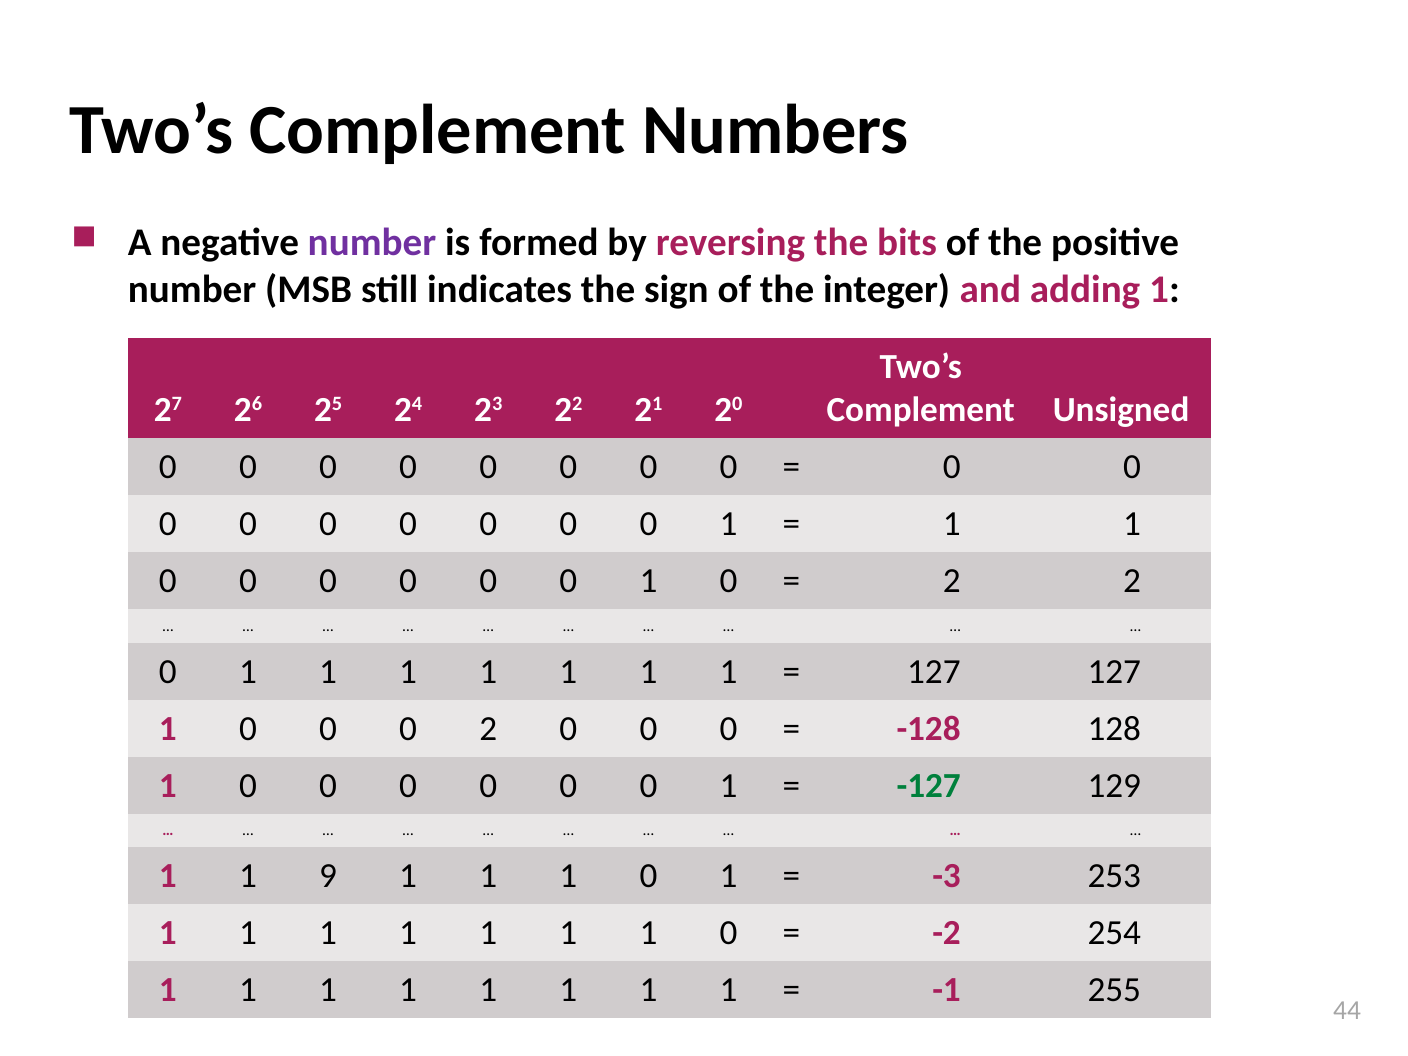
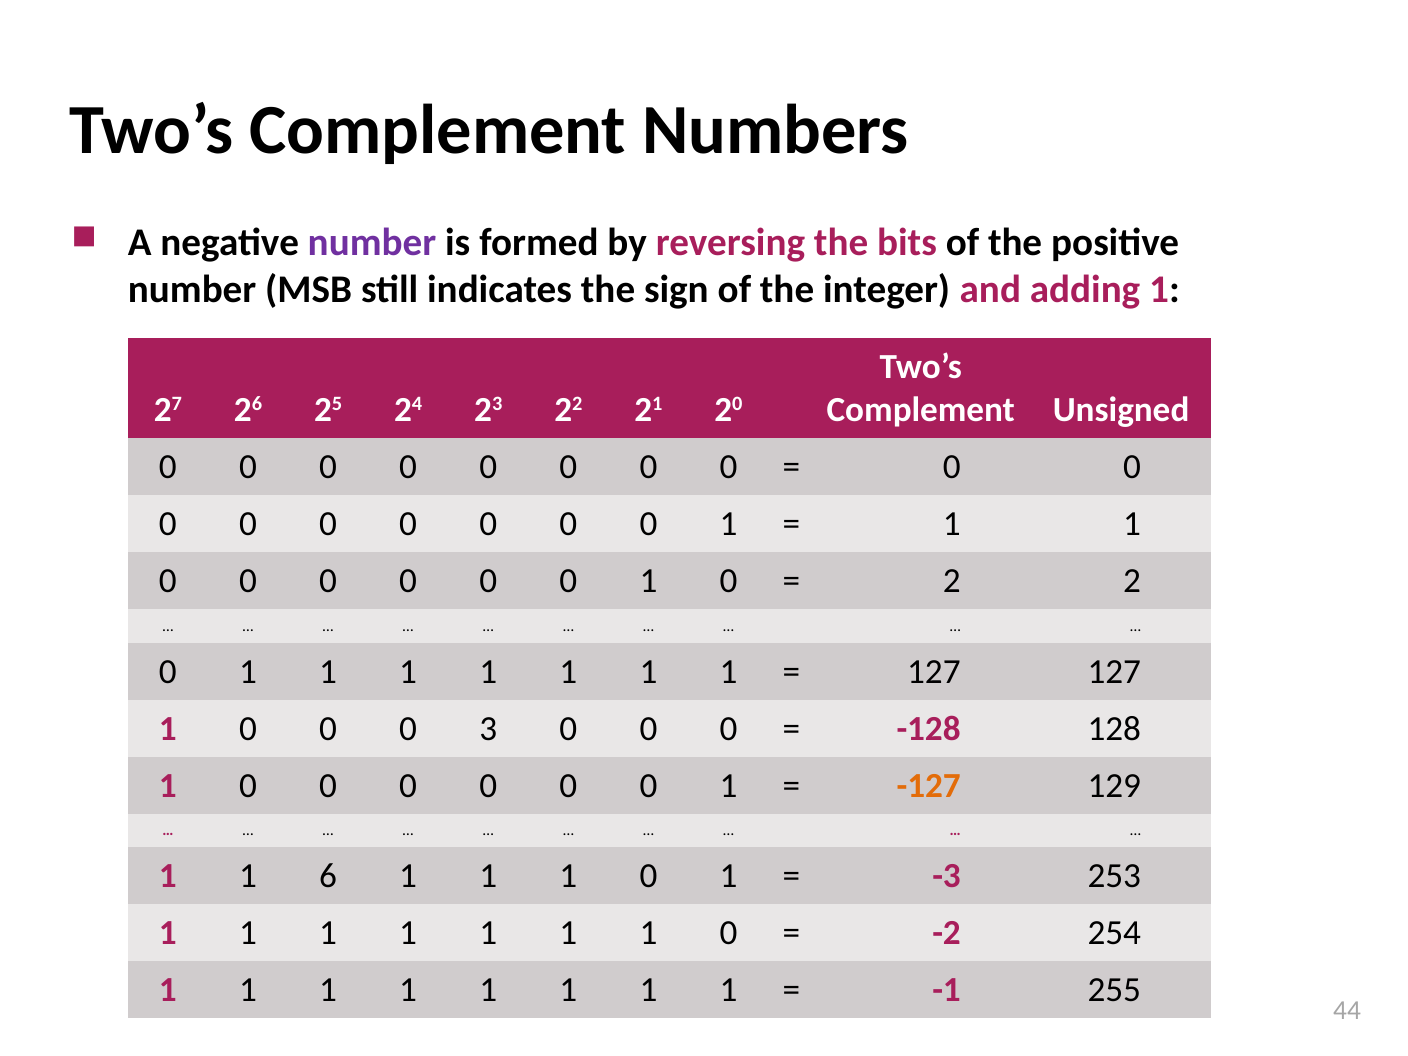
0 2: 2 -> 3
-127 colour: green -> orange
9: 9 -> 6
